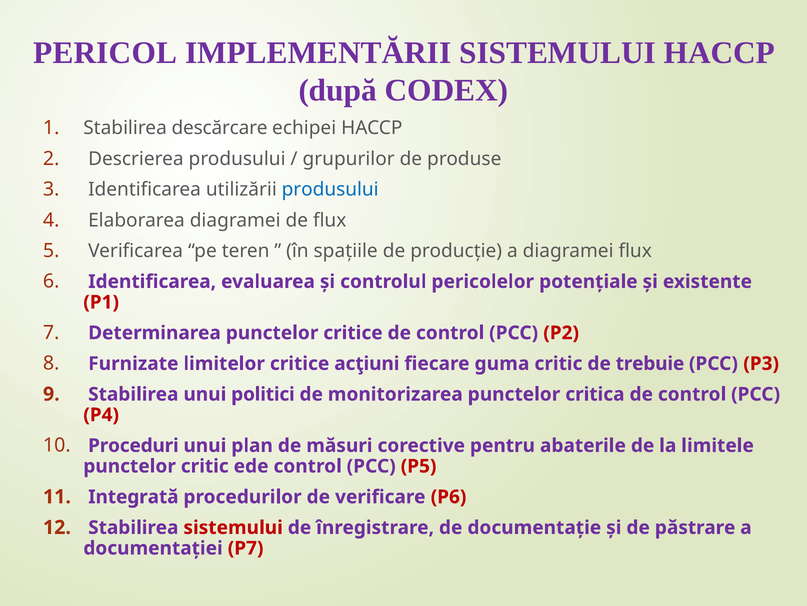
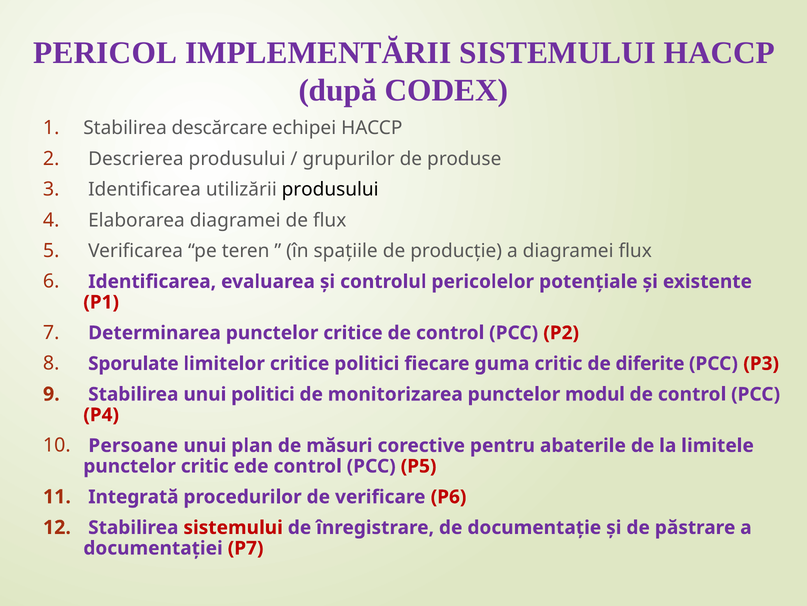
produsului at (330, 189) colour: blue -> black
Furnizate: Furnizate -> Sporulate
critice acţiuni: acţiuni -> politici
trebuie: trebuie -> diferite
critica: critica -> modul
Proceduri: Proceduri -> Persoane
